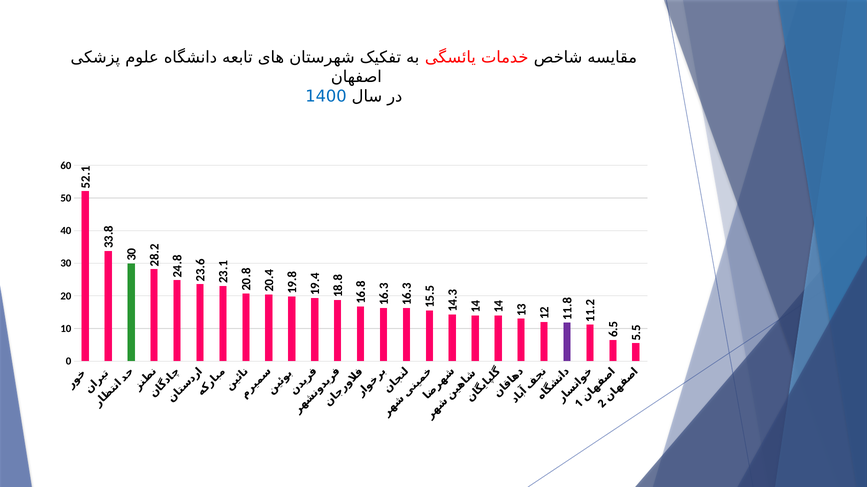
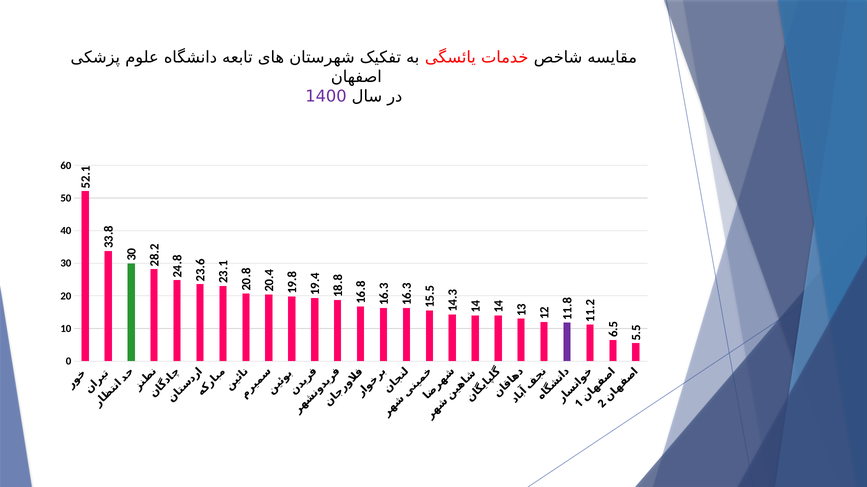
1400 colour: blue -> purple
